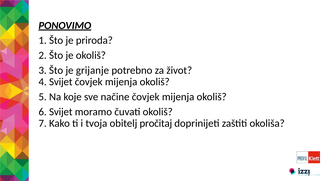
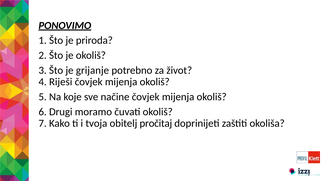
4 Svijet: Svijet -> Riješi
6 Svijet: Svijet -> Drugi
